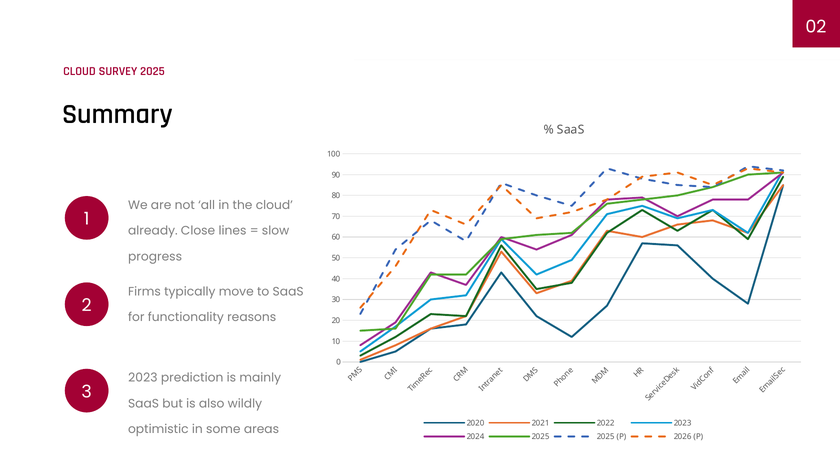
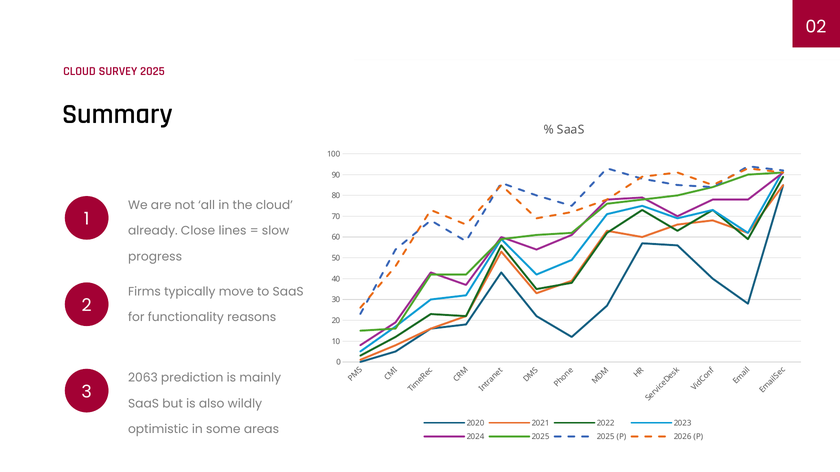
2023 at (143, 378): 2023 -> 2063
